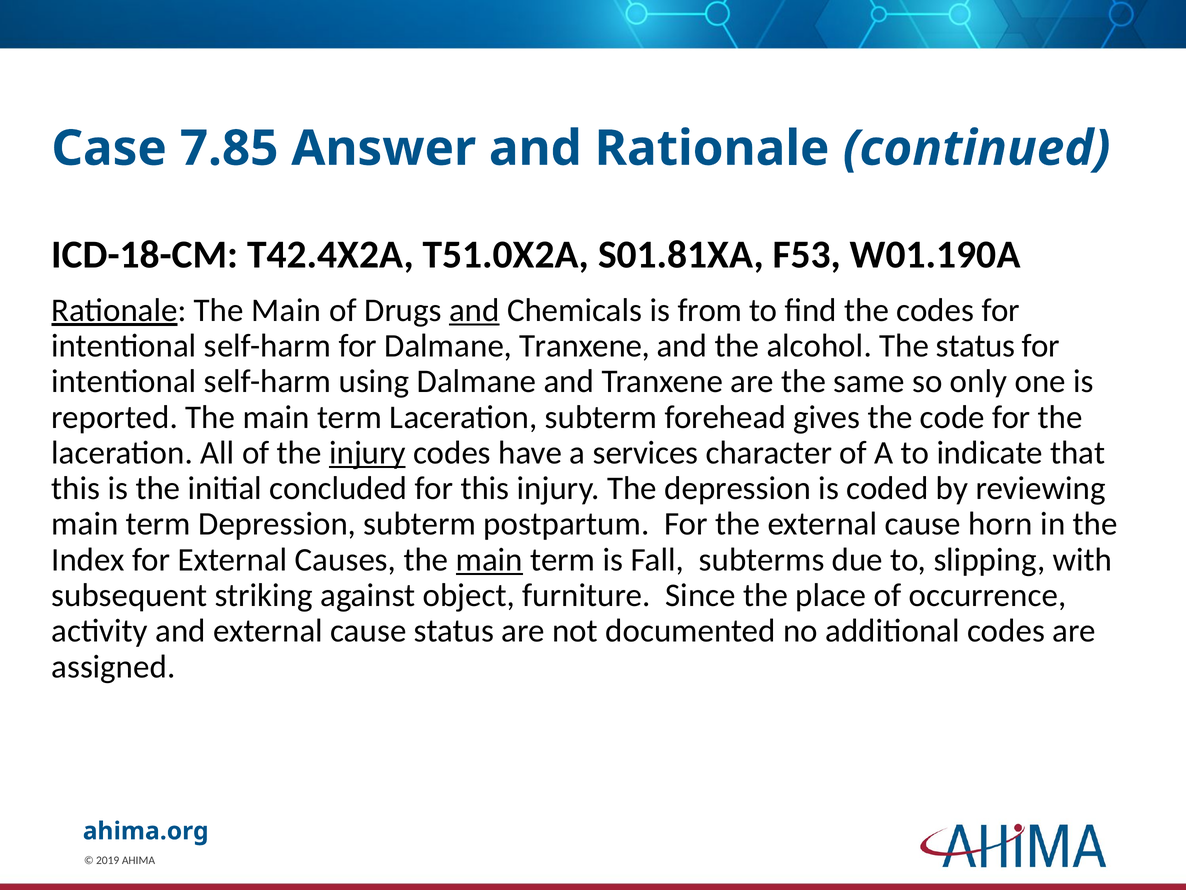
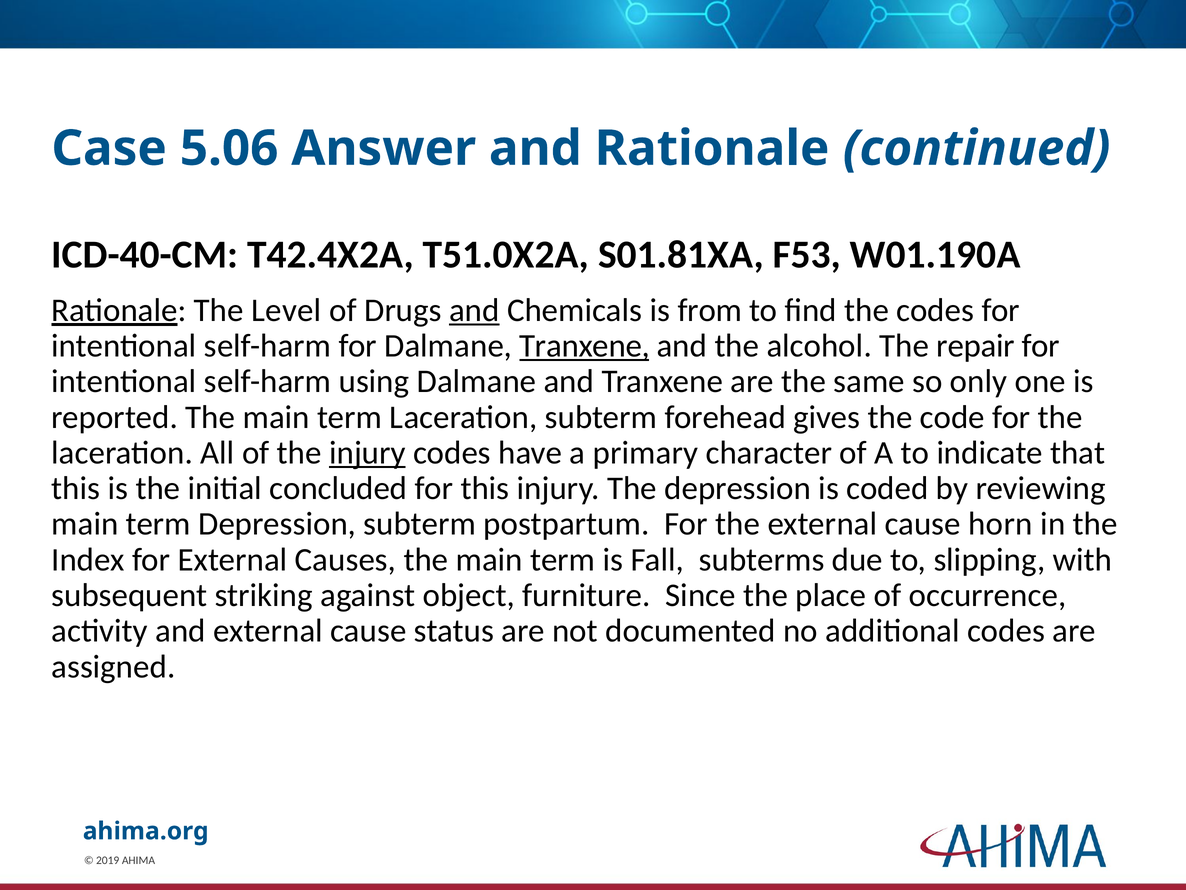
7.85: 7.85 -> 5.06
ICD-18-CM: ICD-18-CM -> ICD-40-CM
Rationale The Main: Main -> Level
Tranxene at (584, 346) underline: none -> present
The status: status -> repair
services: services -> primary
main at (489, 559) underline: present -> none
